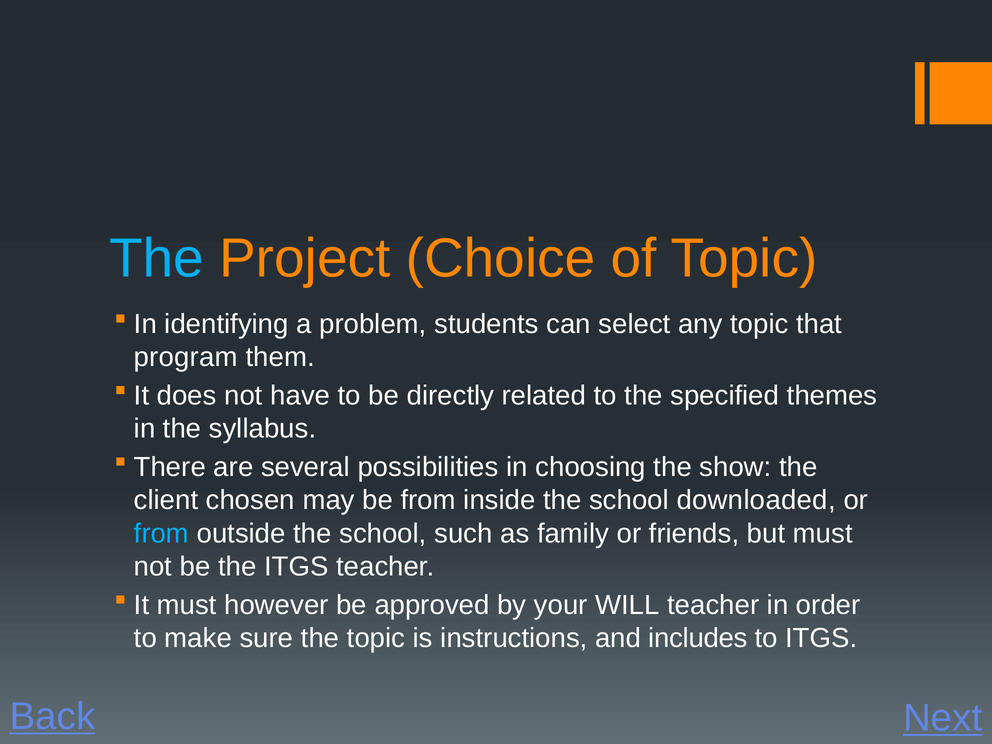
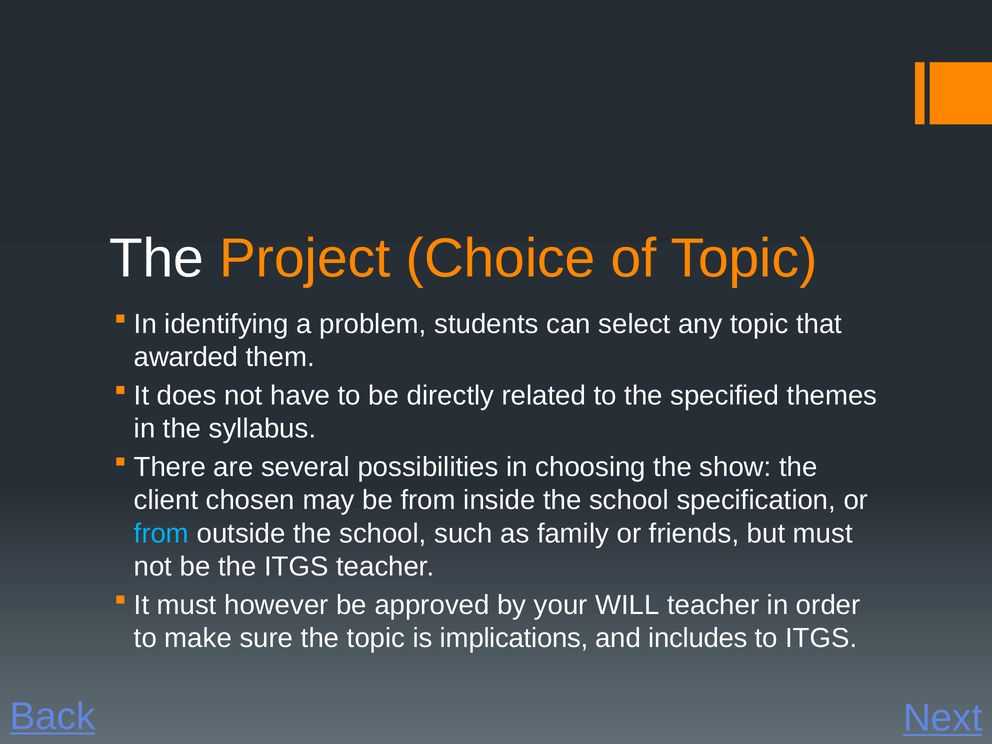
The at (157, 259) colour: light blue -> white
program: program -> awarded
downloaded: downloaded -> specification
instructions: instructions -> implications
